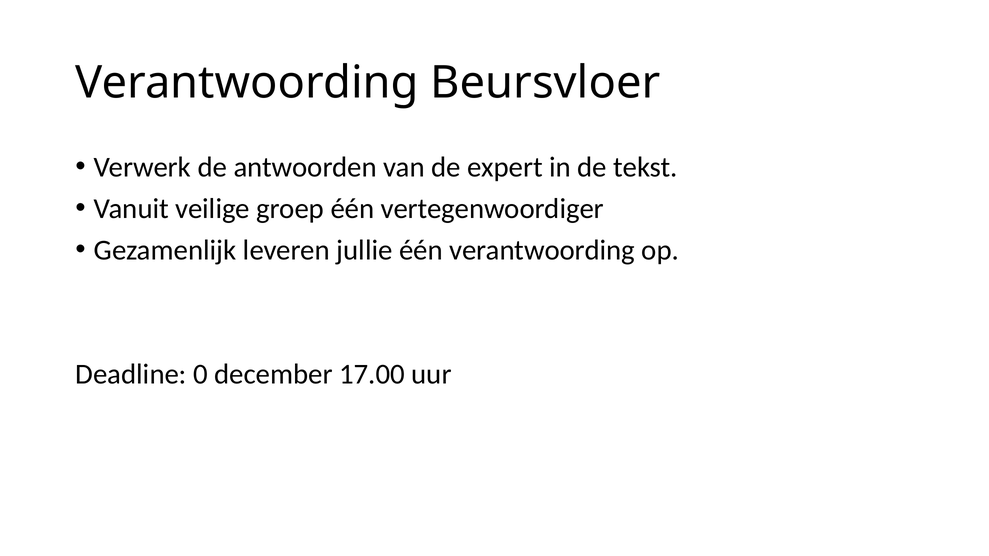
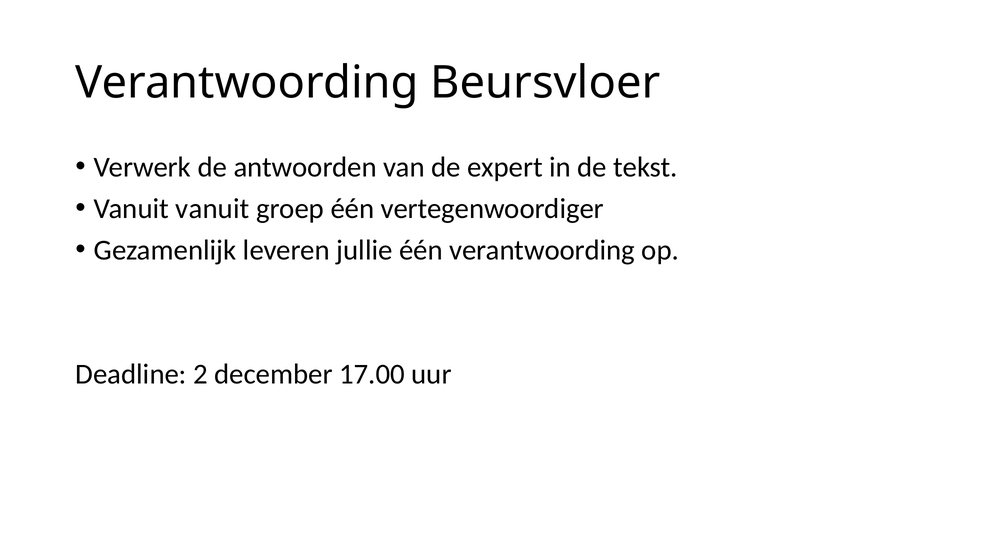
Vanuit veilige: veilige -> vanuit
0: 0 -> 2
